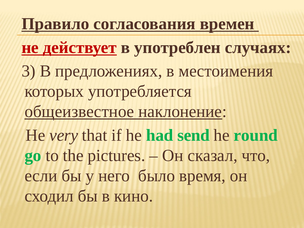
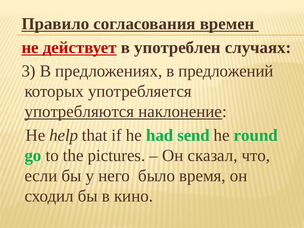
местоимения: местоимения -> предложений
общеизвестное: общеизвестное -> употребляются
very: very -> help
